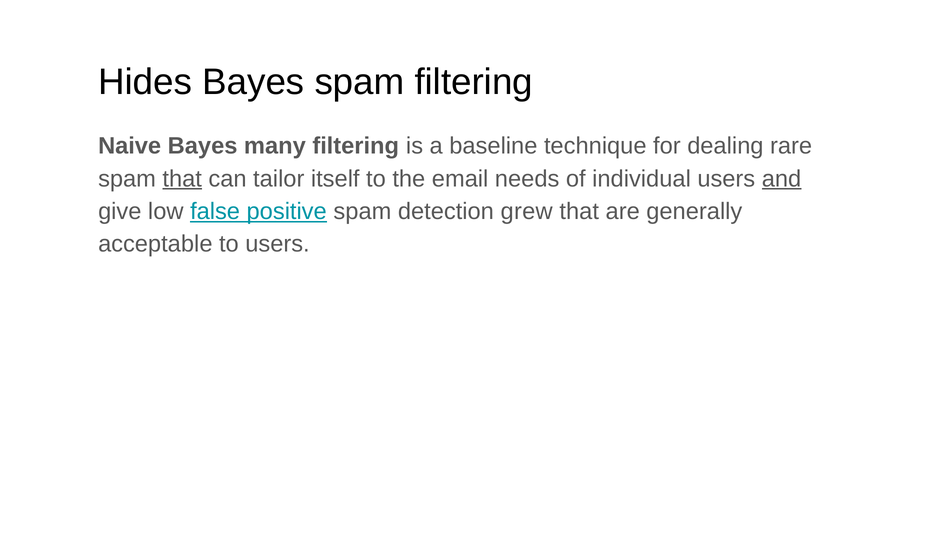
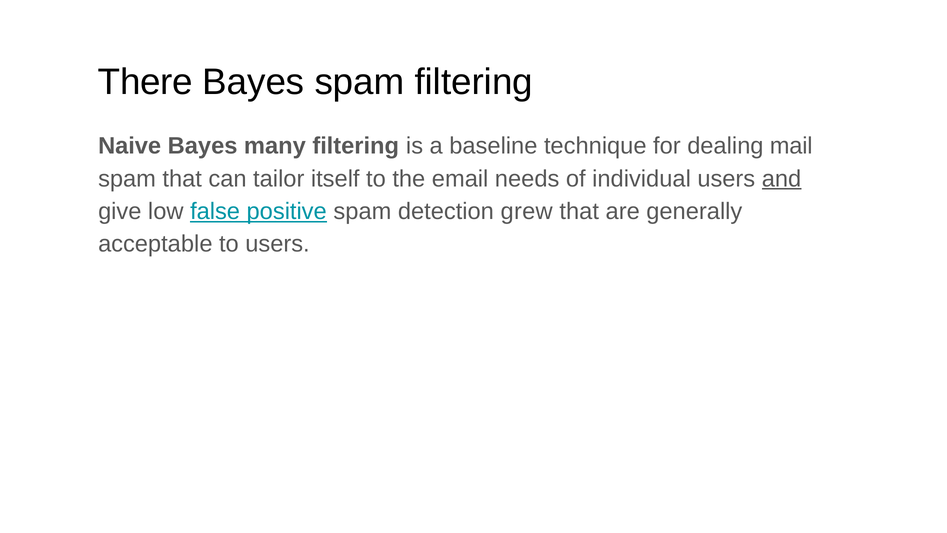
Hides: Hides -> There
rare: rare -> mail
that at (182, 179) underline: present -> none
